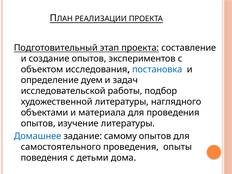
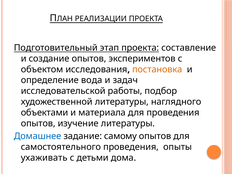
постановка colour: blue -> orange
дуем: дуем -> вода
поведения: поведения -> ухаживать
